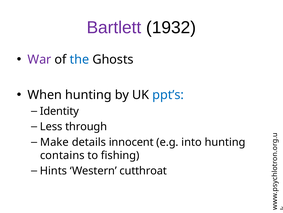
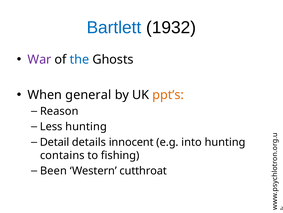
Bartlett colour: purple -> blue
When hunting: hunting -> general
ppt’s colour: blue -> orange
Identity: Identity -> Reason
Less through: through -> hunting
Make: Make -> Detail
Hints: Hints -> Been
